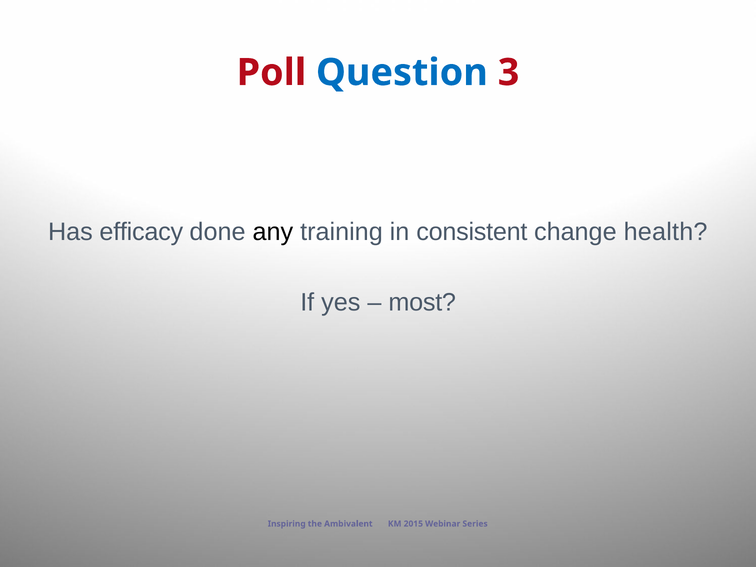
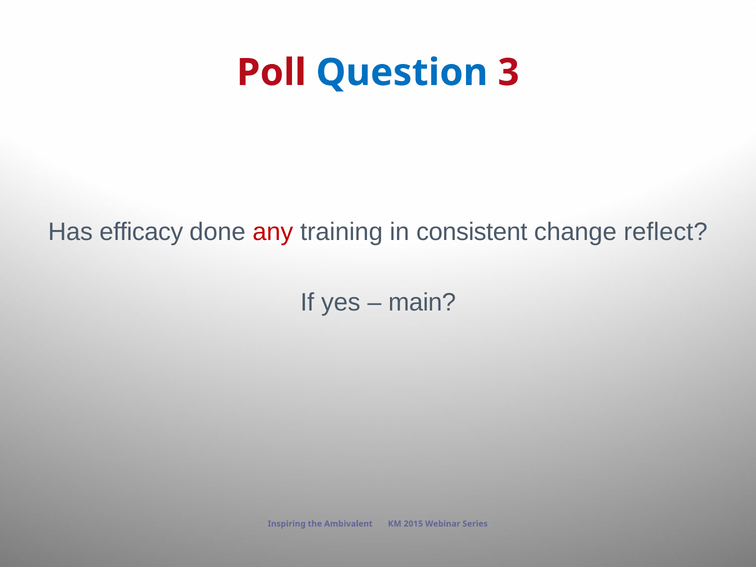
any colour: black -> red
health: health -> reflect
most: most -> main
